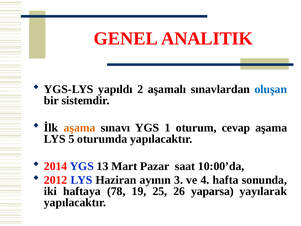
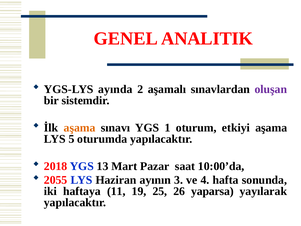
yapıldı: yapıldı -> ayında
oluşan colour: blue -> purple
cevap: cevap -> etkiyi
2014: 2014 -> 2018
2012: 2012 -> 2055
78: 78 -> 11
